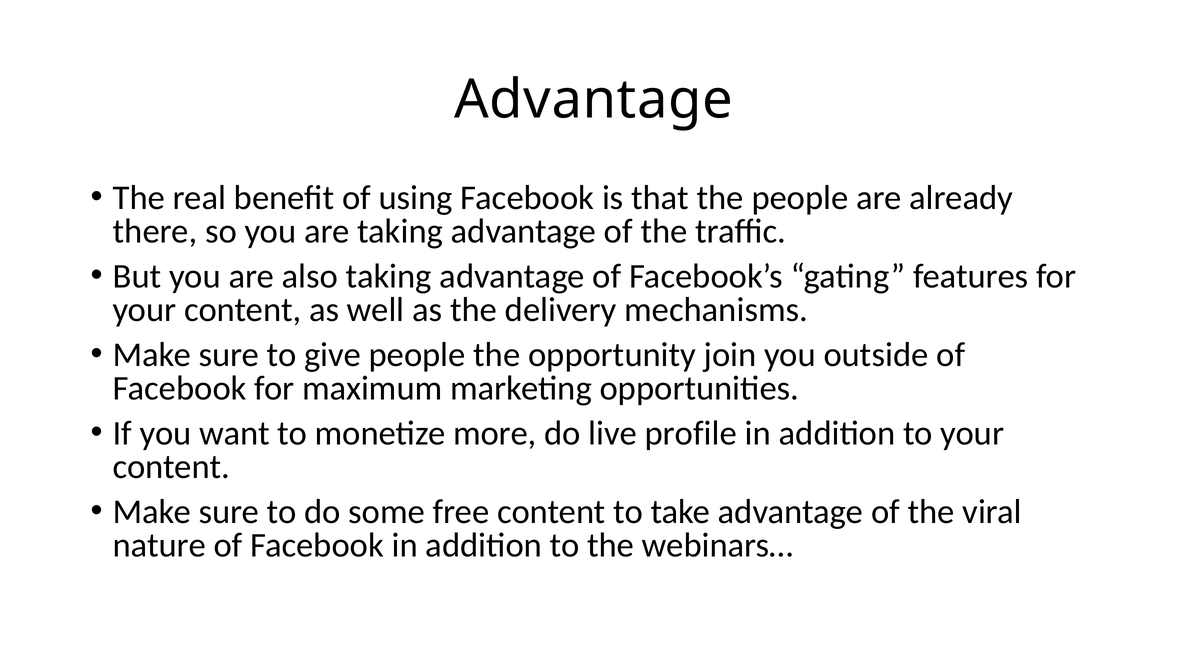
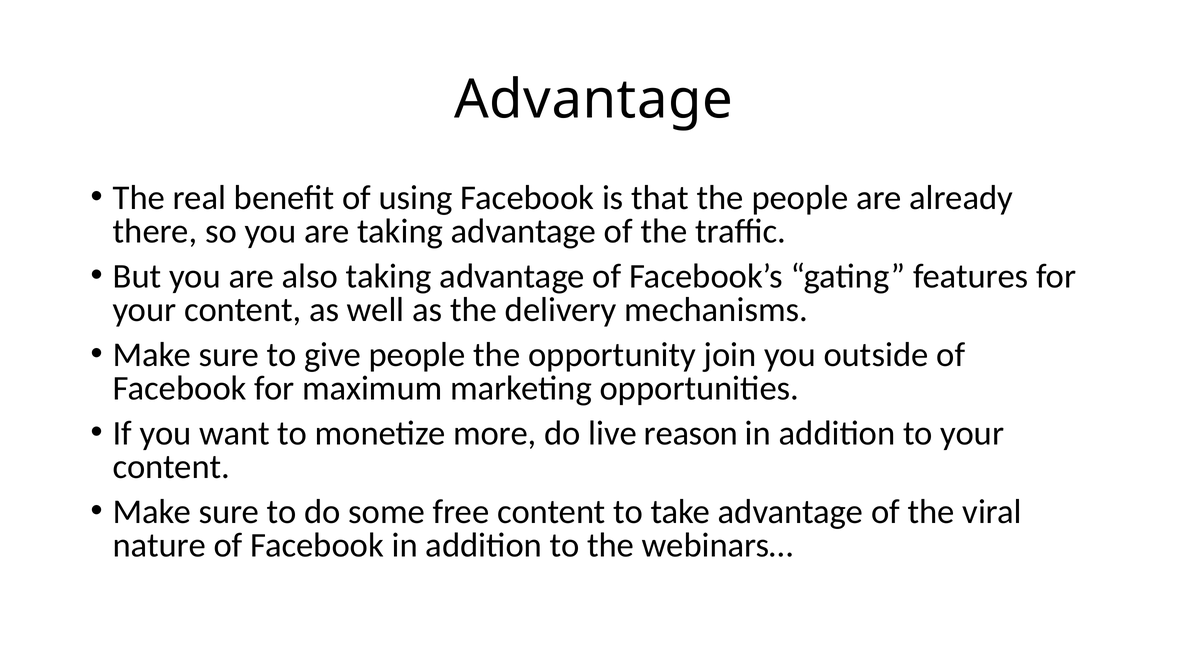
profile: profile -> reason
